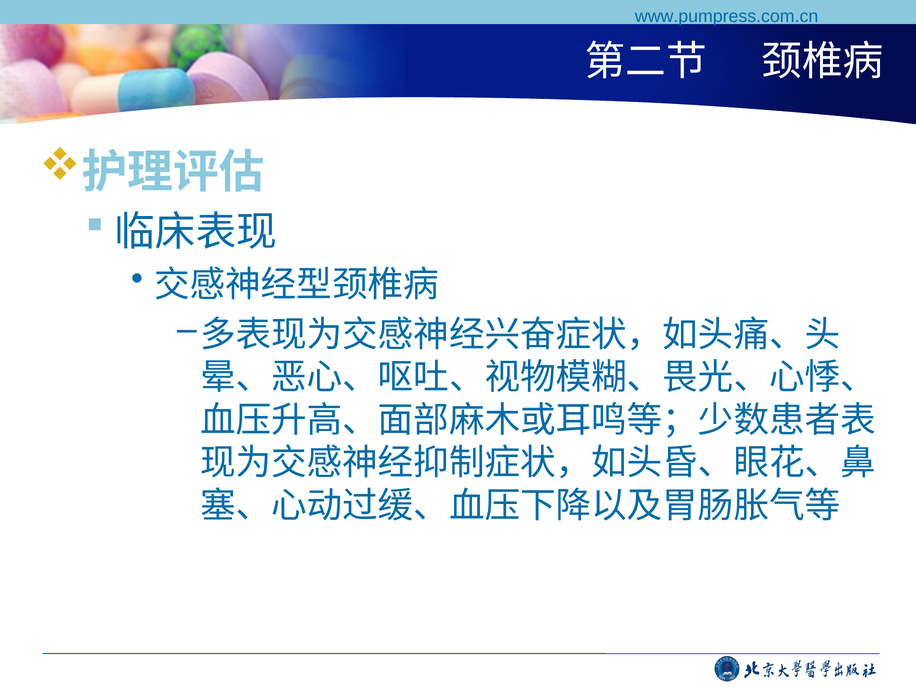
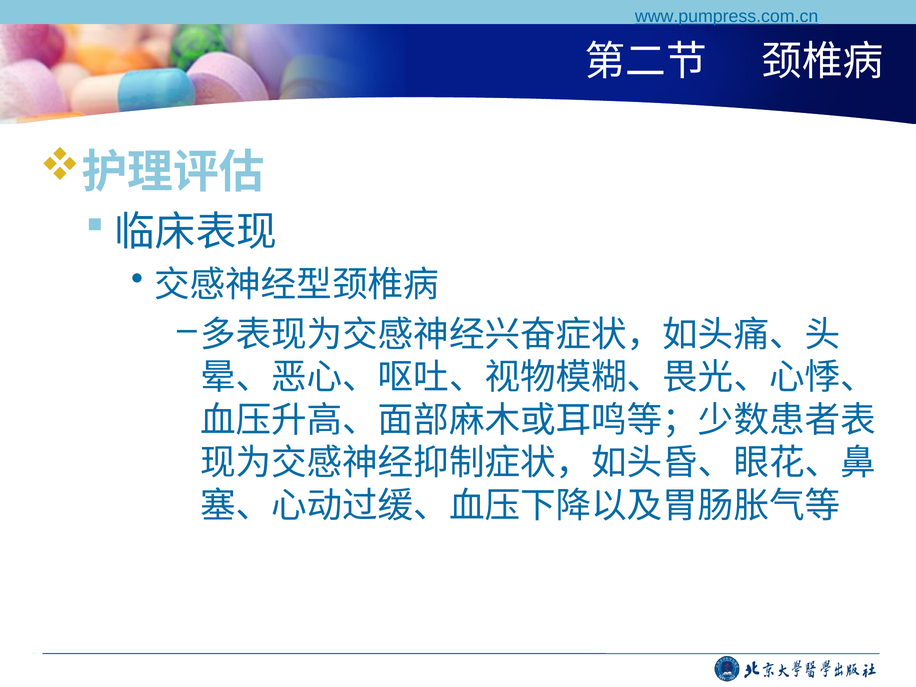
www.pumpress.com.cn underline: none -> present
